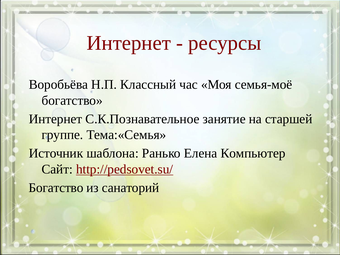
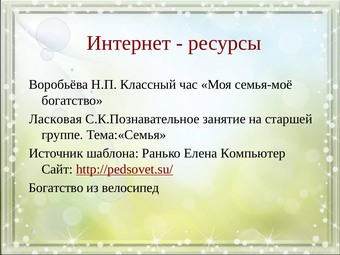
Интернет at (56, 119): Интернет -> Ласковая
санаторий: санаторий -> велосипед
